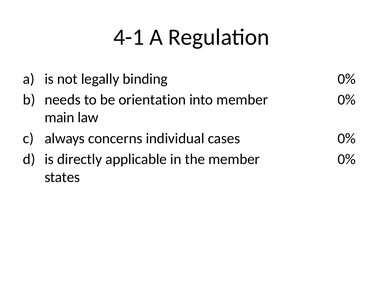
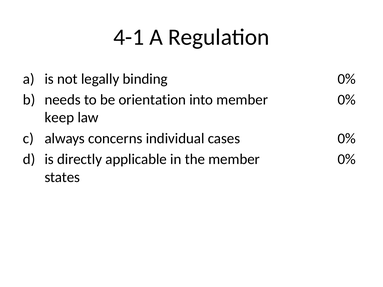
main: main -> keep
